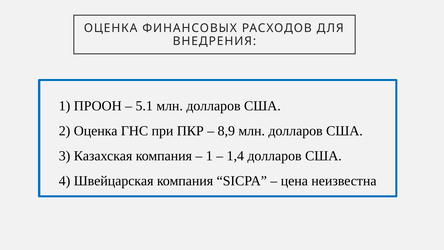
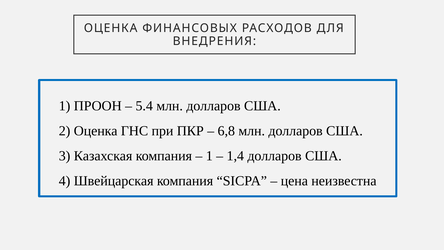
5.1: 5.1 -> 5.4
8,9: 8,9 -> 6,8
